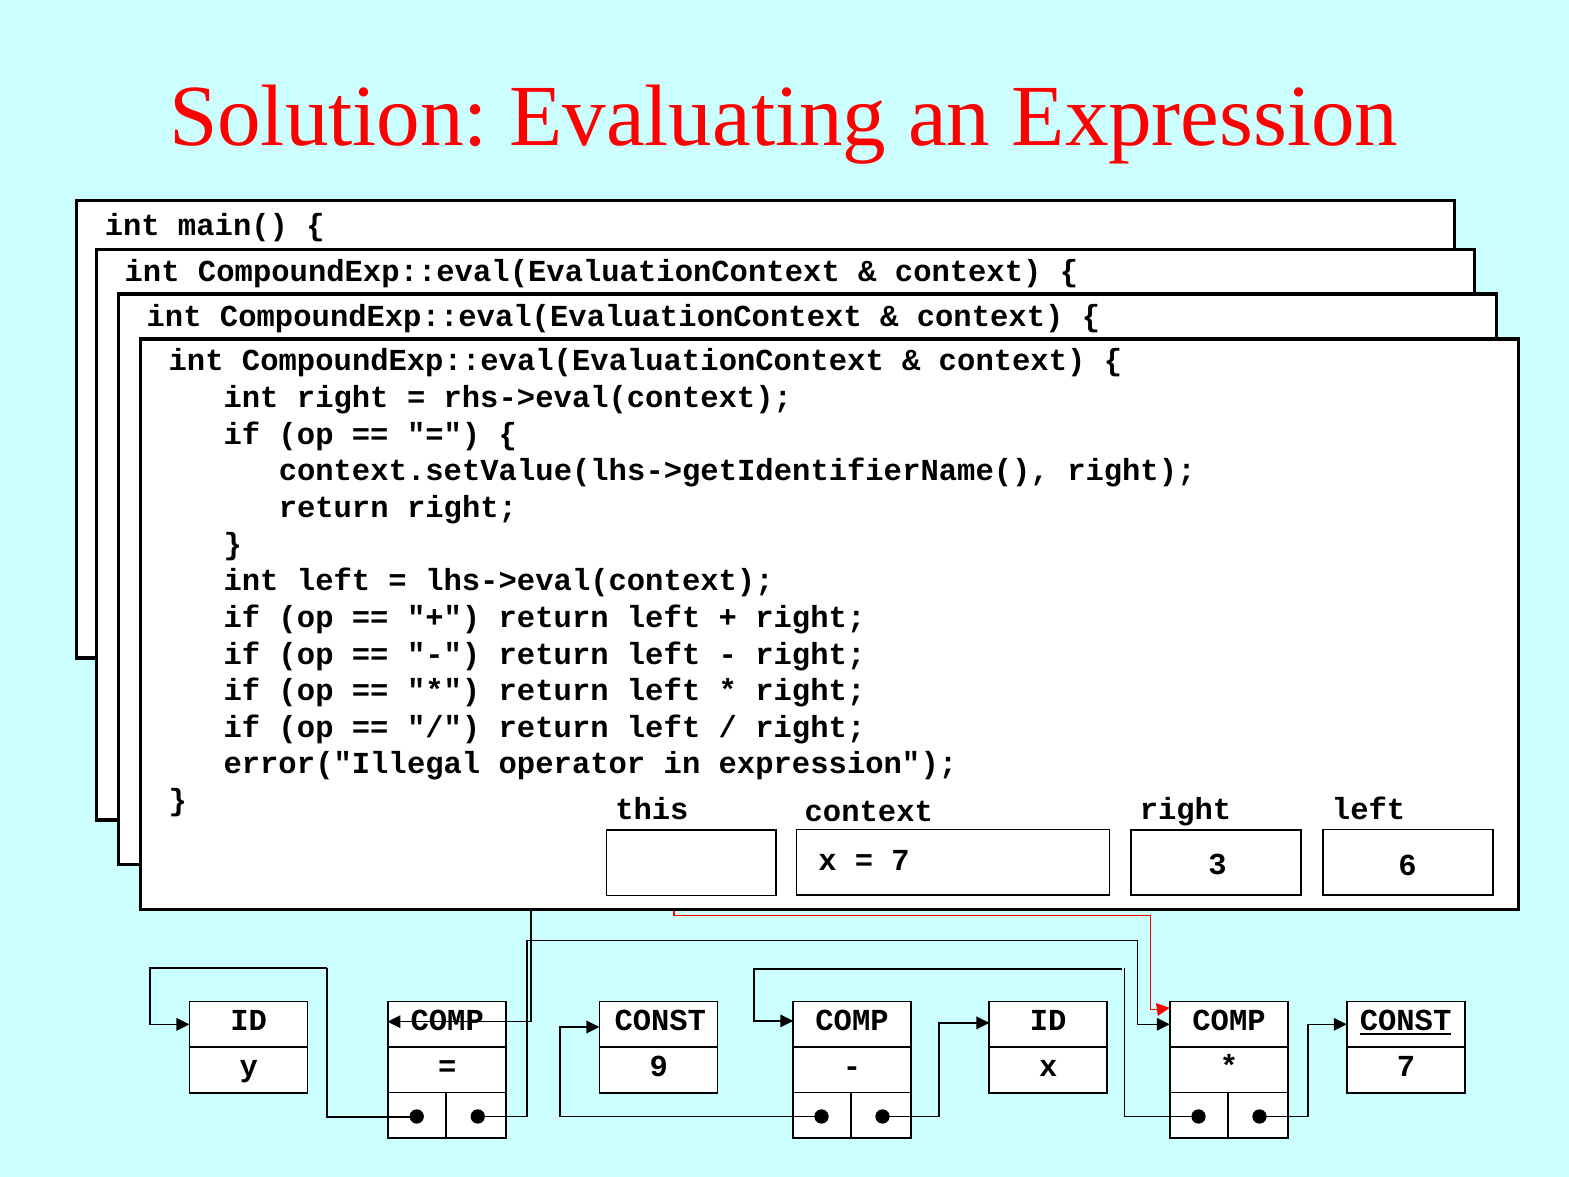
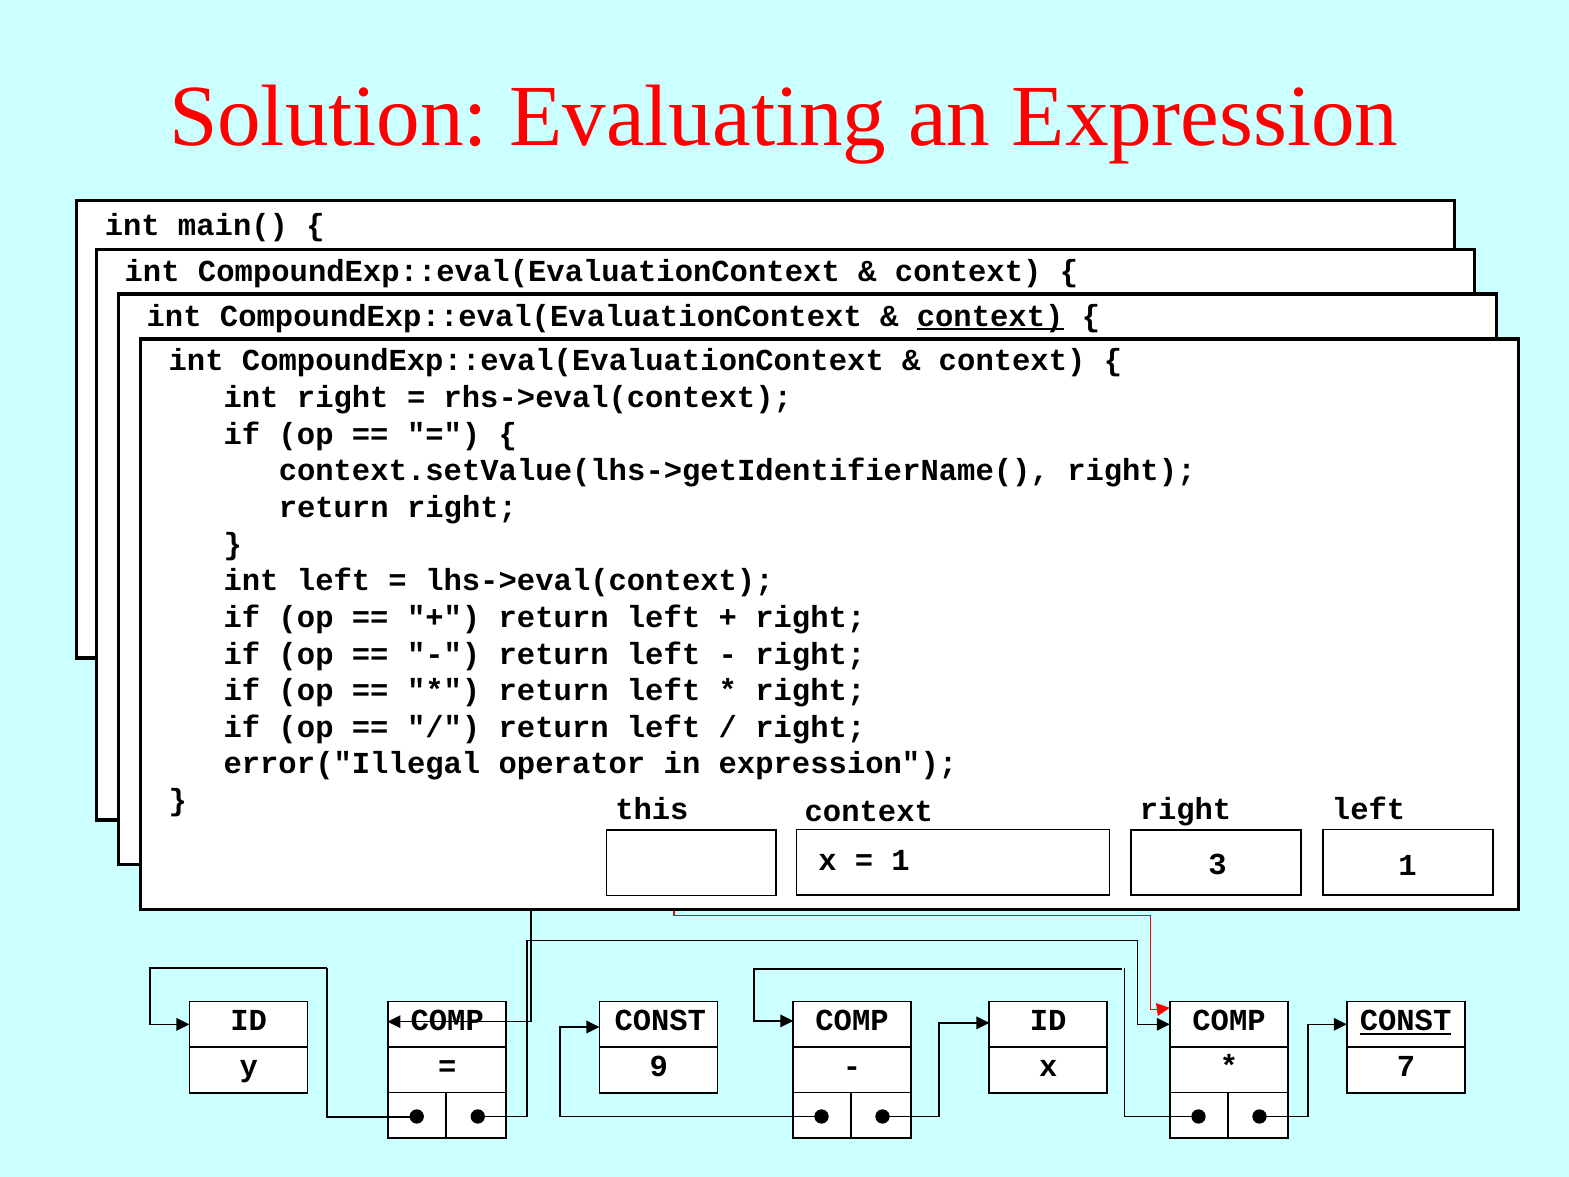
context at (990, 316) underline: none -> present
7 at (901, 861): 7 -> 1
3 6: 6 -> 1
